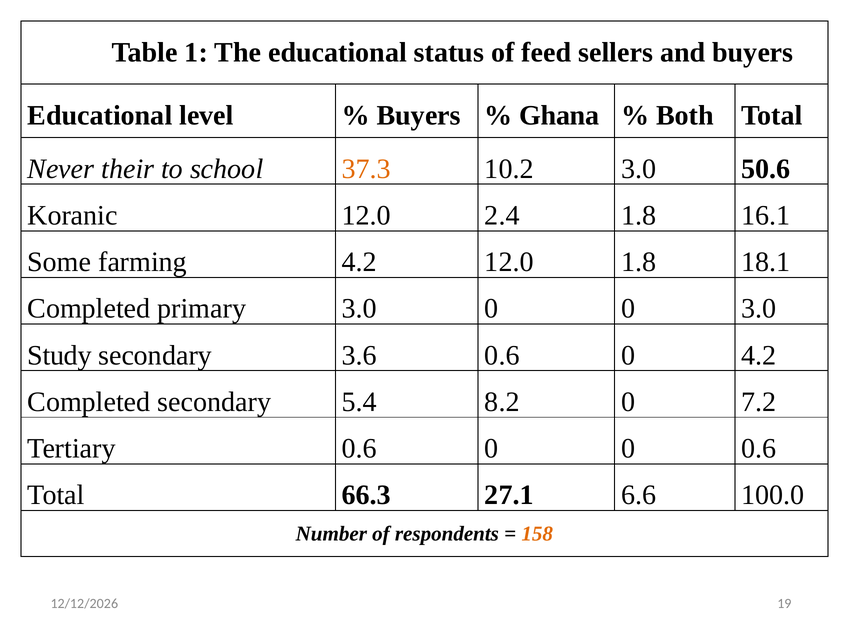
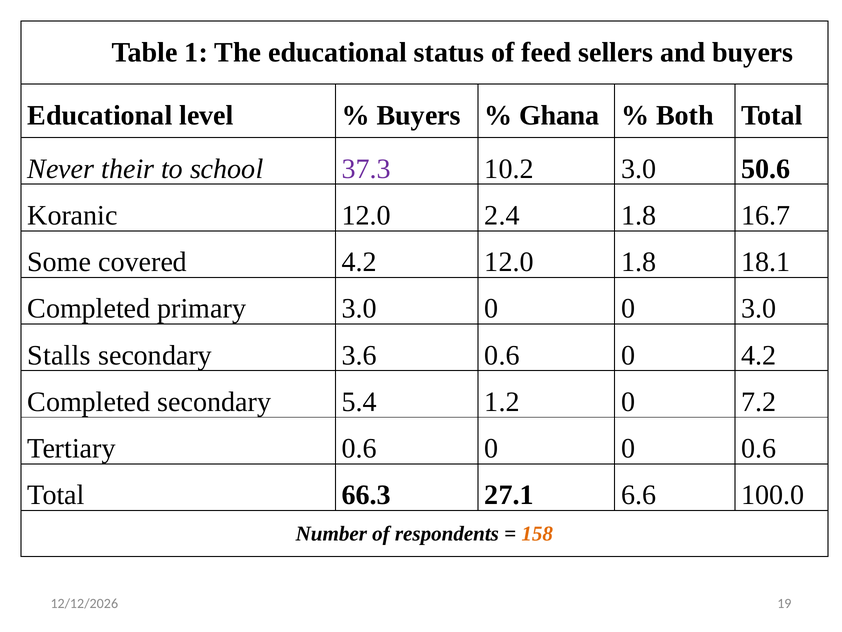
37.3 colour: orange -> purple
16.1: 16.1 -> 16.7
farming: farming -> covered
Study: Study -> Stalls
8.2: 8.2 -> 1.2
